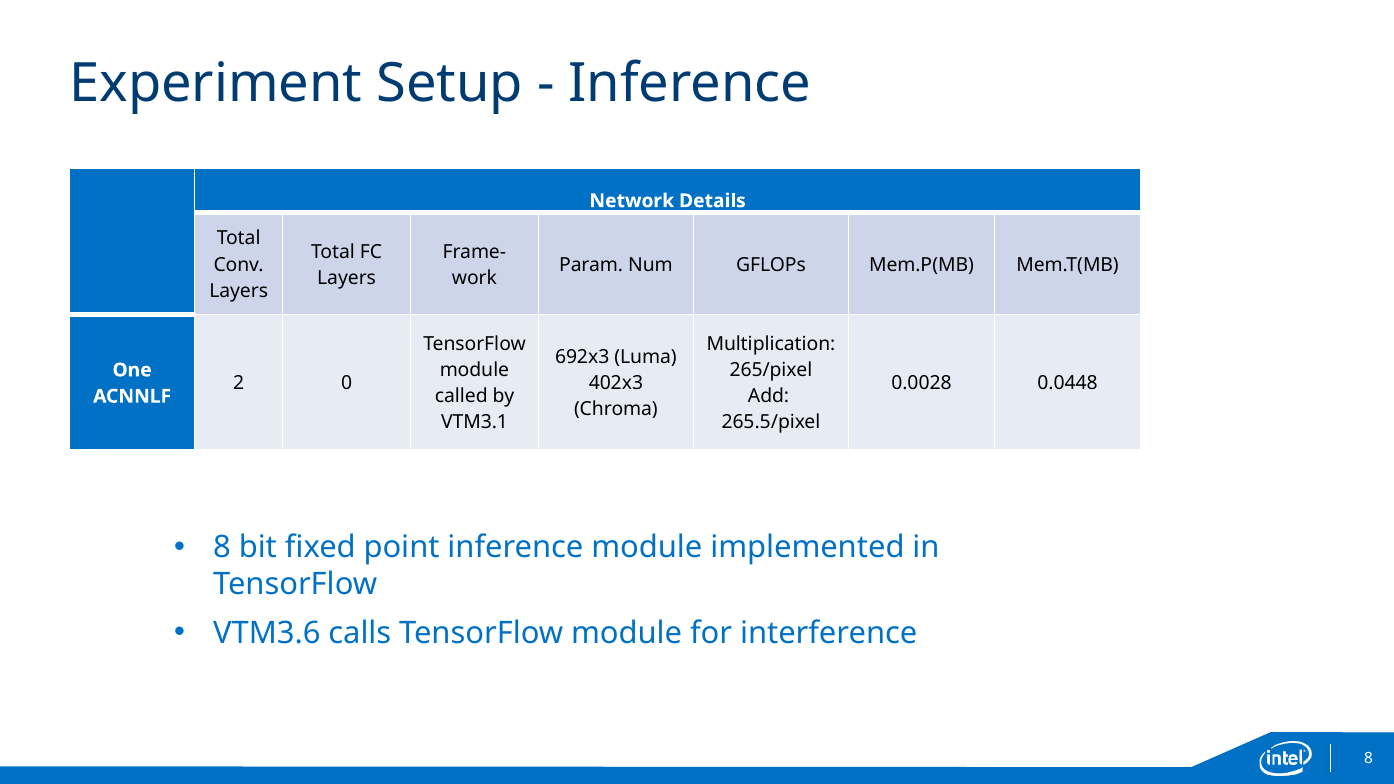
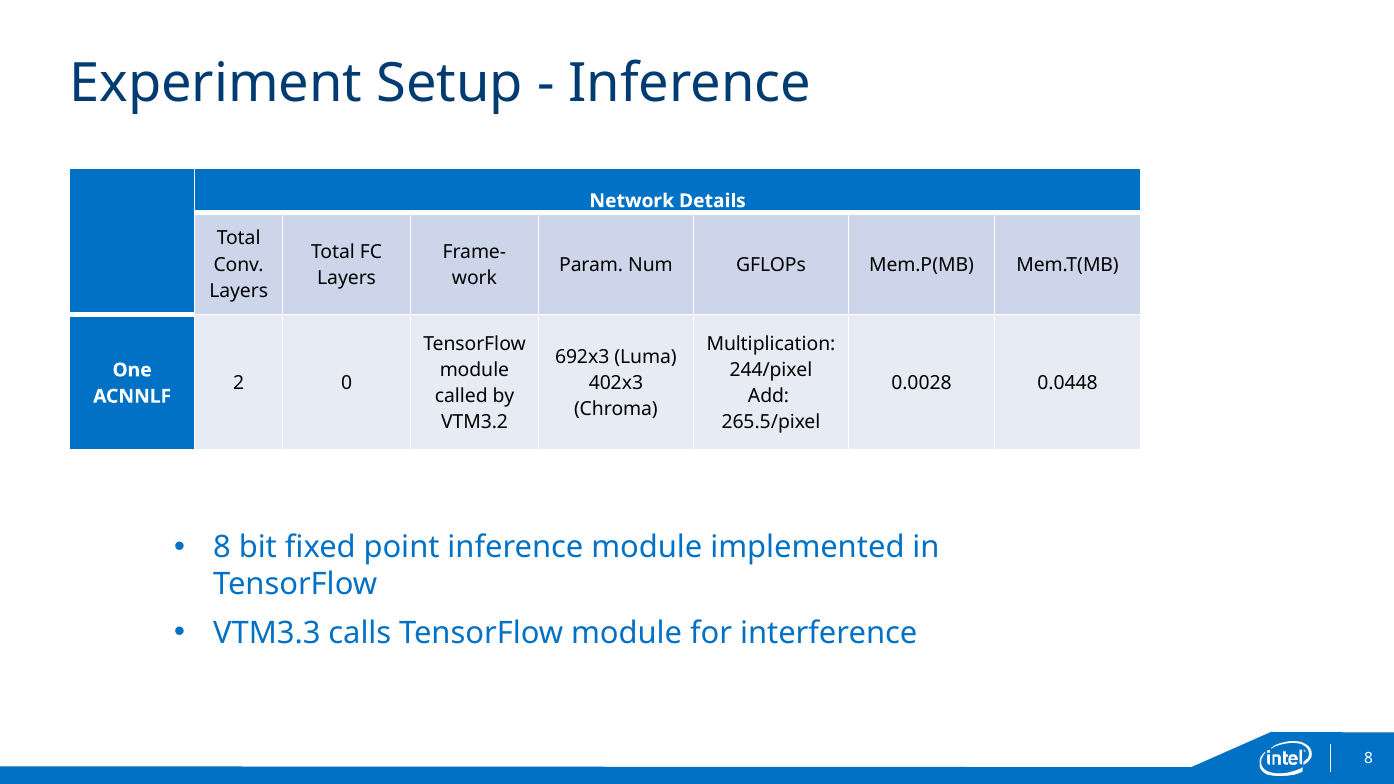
265/pixel: 265/pixel -> 244/pixel
VTM3.1: VTM3.1 -> VTM3.2
VTM3.6: VTM3.6 -> VTM3.3
